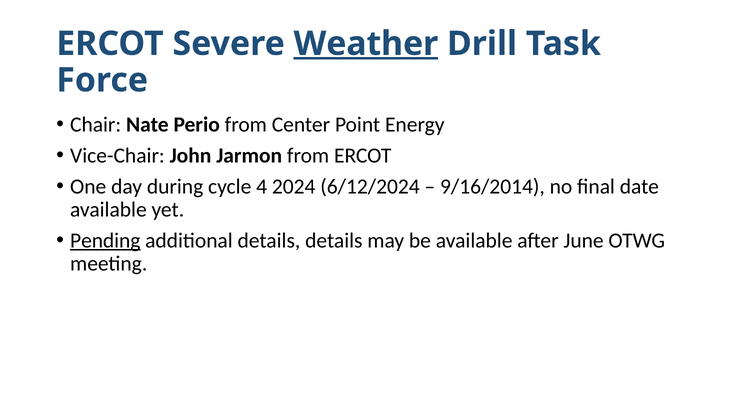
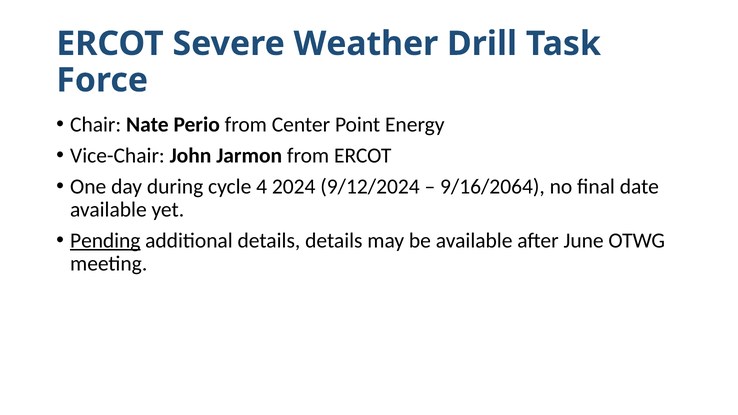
Weather underline: present -> none
6/12/2024: 6/12/2024 -> 9/12/2024
9/16/2014: 9/16/2014 -> 9/16/2064
